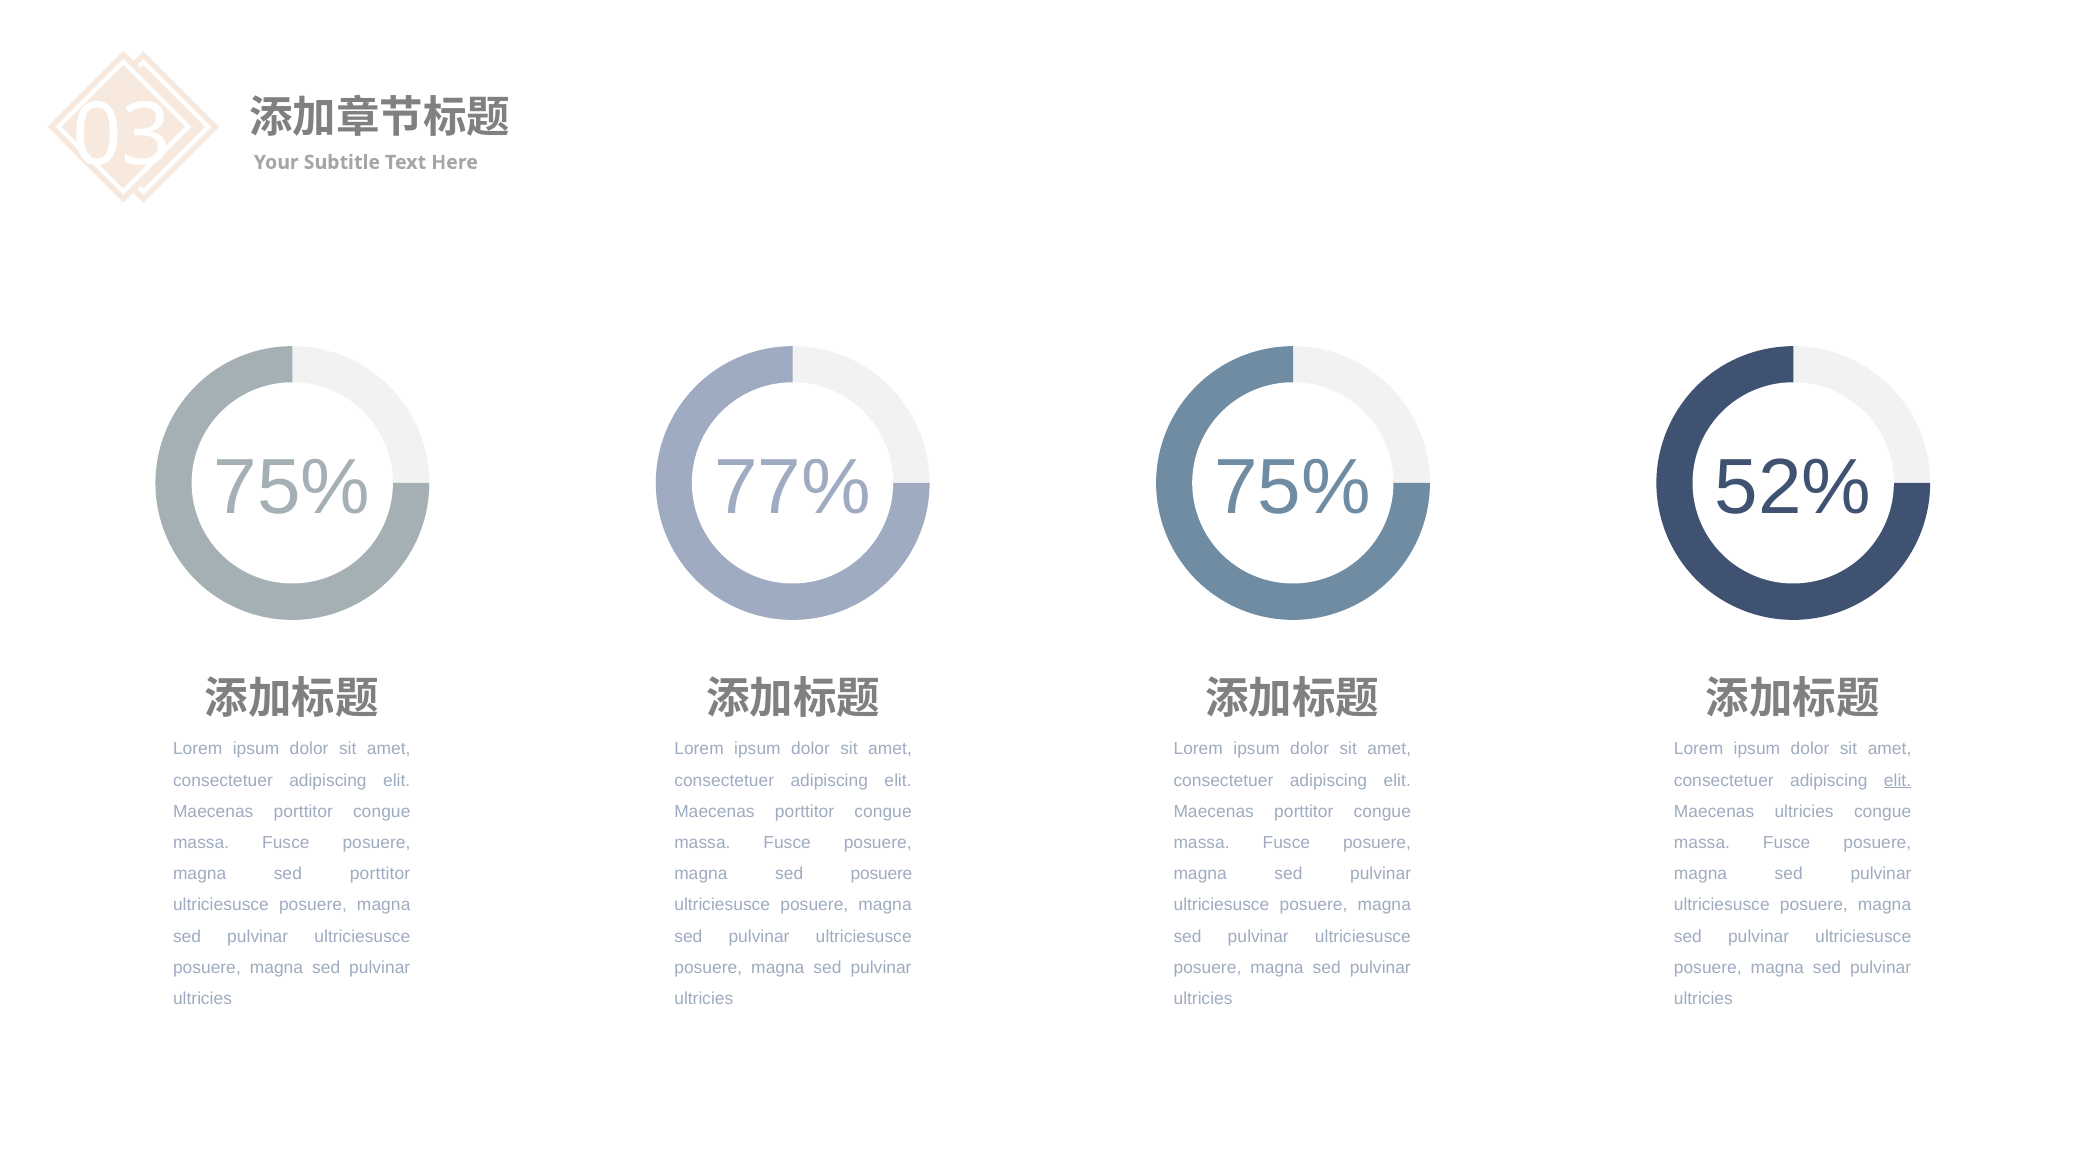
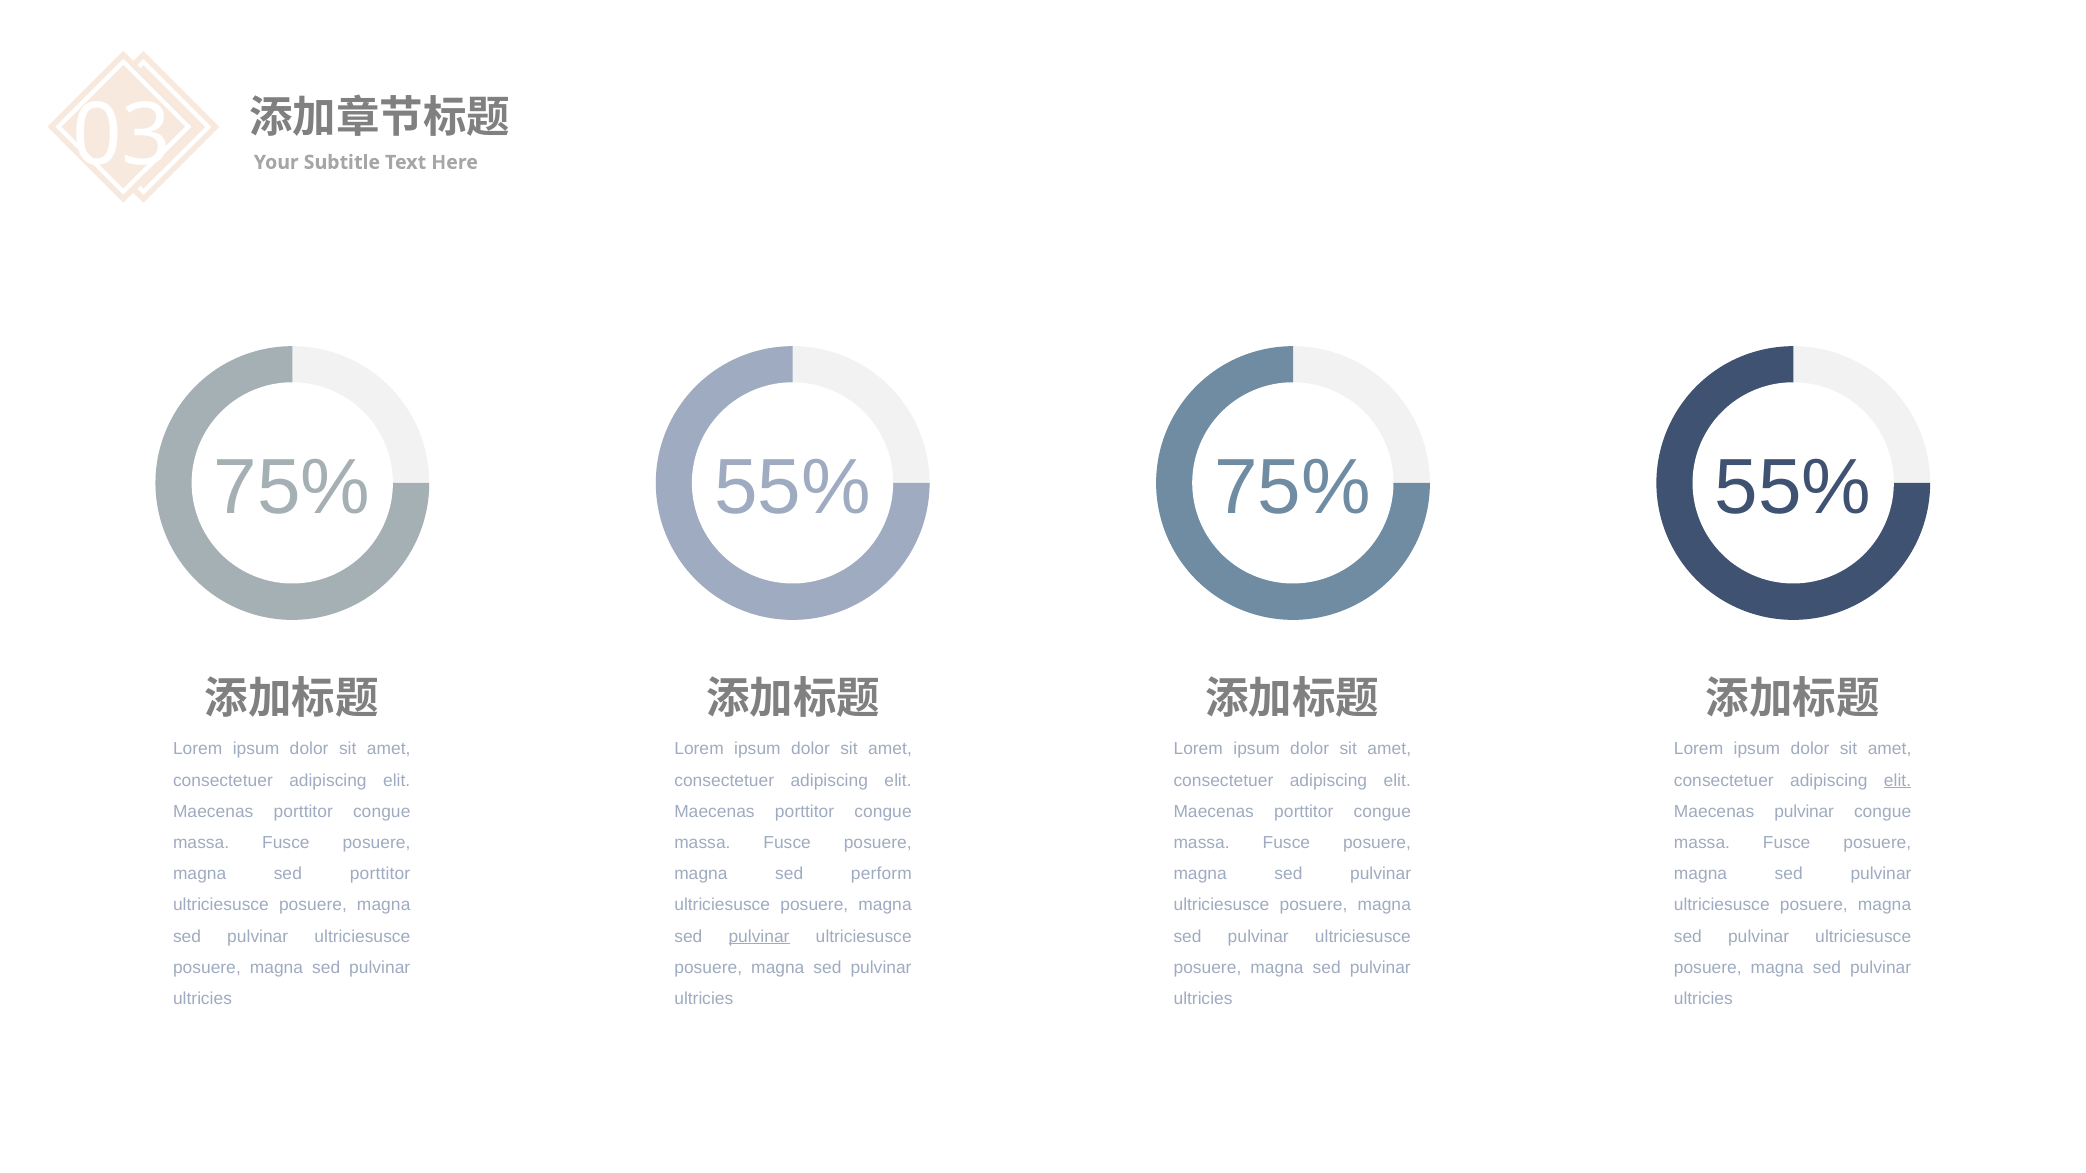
77% at (792, 488): 77% -> 55%
52% at (1793, 488): 52% -> 55%
Maecenas ultricies: ultricies -> pulvinar
sed posuere: posuere -> perform
pulvinar at (759, 937) underline: none -> present
